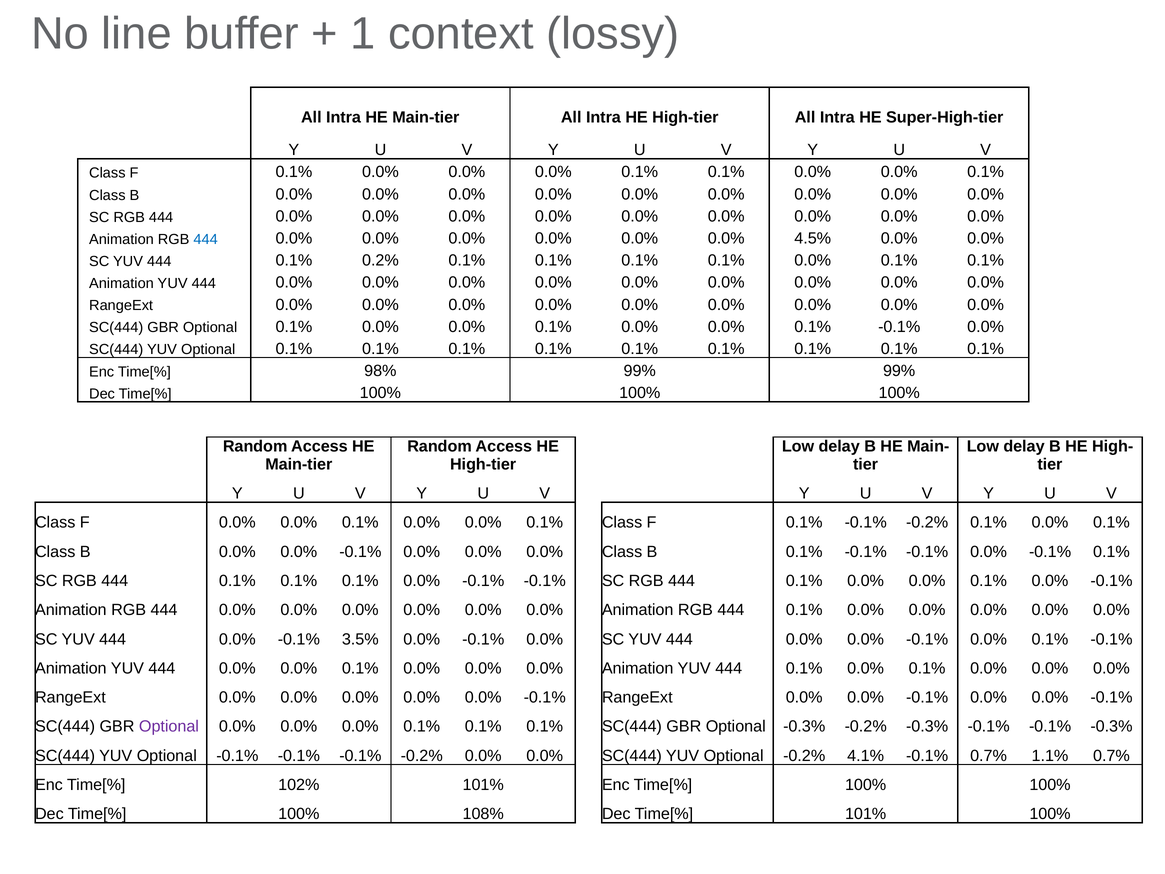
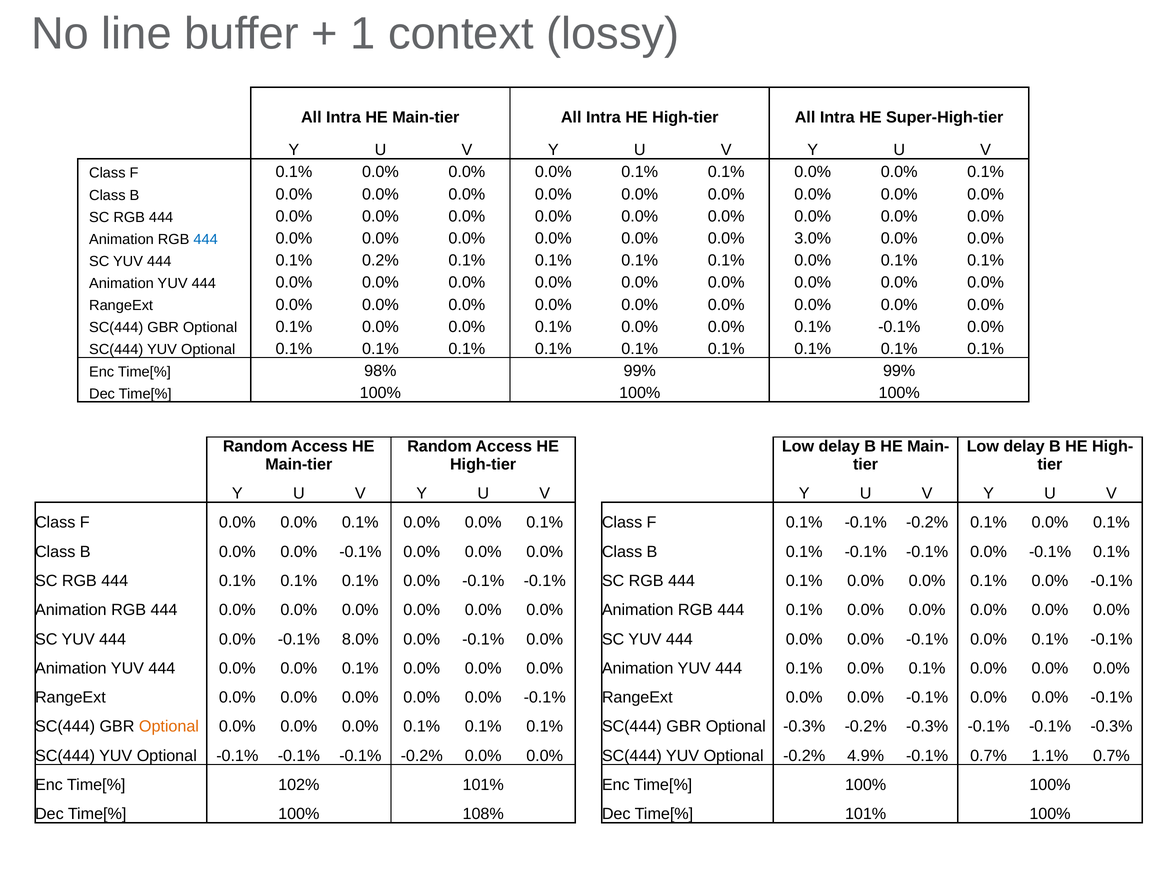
4.5%: 4.5% -> 3.0%
3.5%: 3.5% -> 8.0%
Optional at (169, 726) colour: purple -> orange
4.1%: 4.1% -> 4.9%
